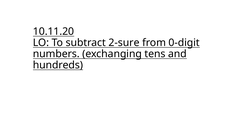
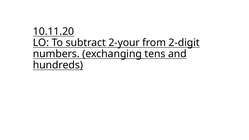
2-sure: 2-sure -> 2-your
0-digit: 0-digit -> 2-digit
